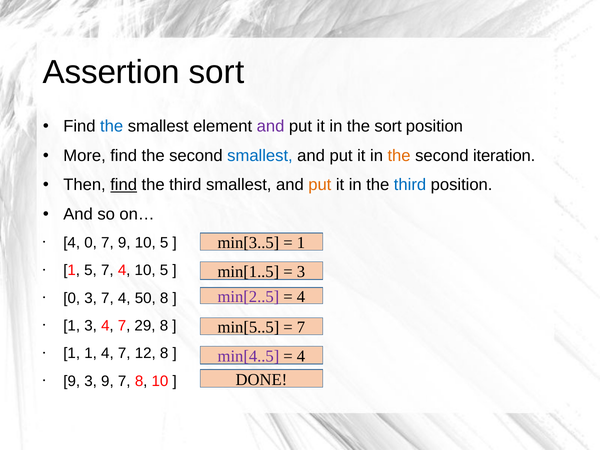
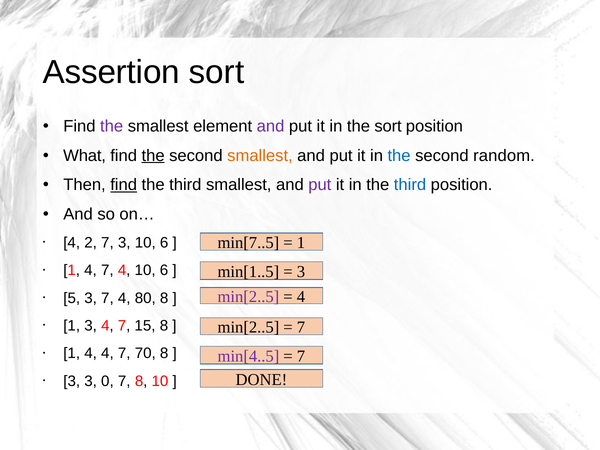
the at (112, 126) colour: blue -> purple
More: More -> What
the at (153, 156) underline: none -> present
smallest at (260, 156) colour: blue -> orange
the at (399, 156) colour: orange -> blue
iteration: iteration -> random
put at (320, 185) colour: orange -> purple
min[3..5: min[3..5 -> min[7..5
4 0: 0 -> 2
7 9: 9 -> 3
5 at (164, 243): 5 -> 6
5 at (90, 270): 5 -> 4
4 10 5: 5 -> 6
0 at (72, 298): 0 -> 5
50: 50 -> 80
min[5..5 at (248, 327): min[5..5 -> min[2..5
29: 29 -> 15
4 at (301, 356): 4 -> 7
1 at (91, 353): 1 -> 4
12: 12 -> 70
9 at (72, 381): 9 -> 3
3 9: 9 -> 0
